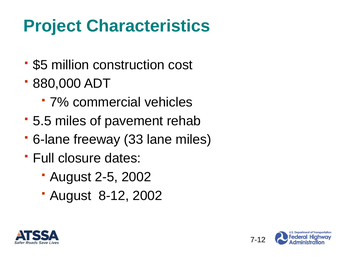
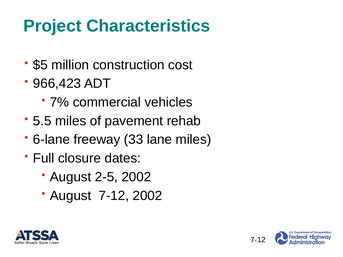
880,000: 880,000 -> 966,423
August 8-12: 8-12 -> 7-12
